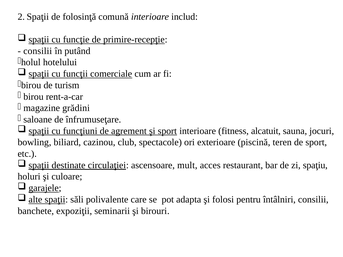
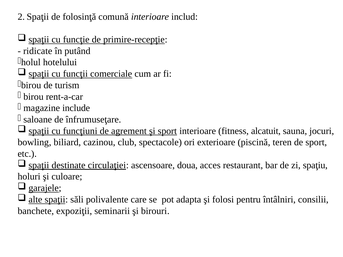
consilii at (38, 51): consilii -> ridicate
grădini: grădini -> include
mult: mult -> doua
